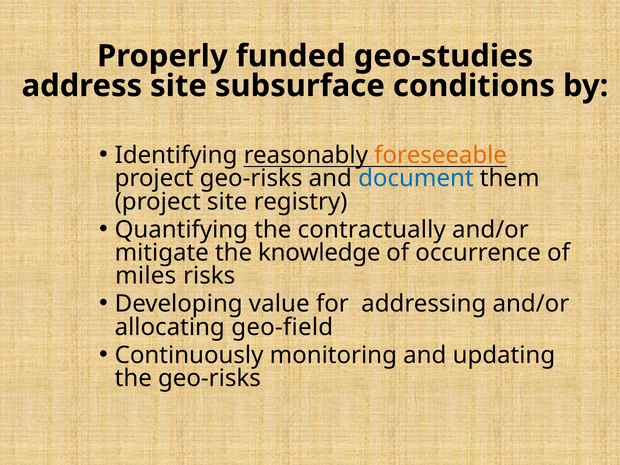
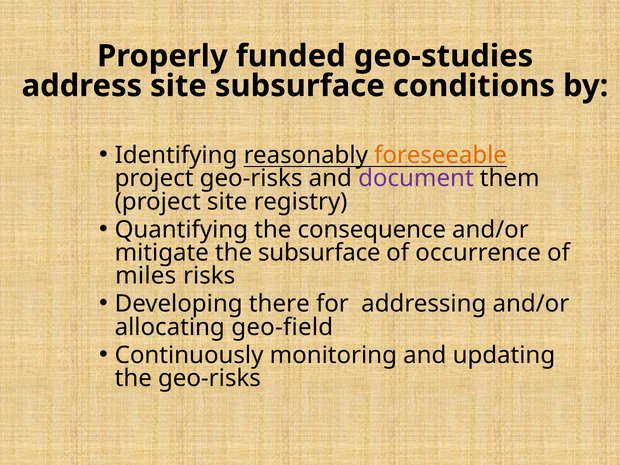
document colour: blue -> purple
contractually: contractually -> consequence
the knowledge: knowledge -> subsurface
value: value -> there
